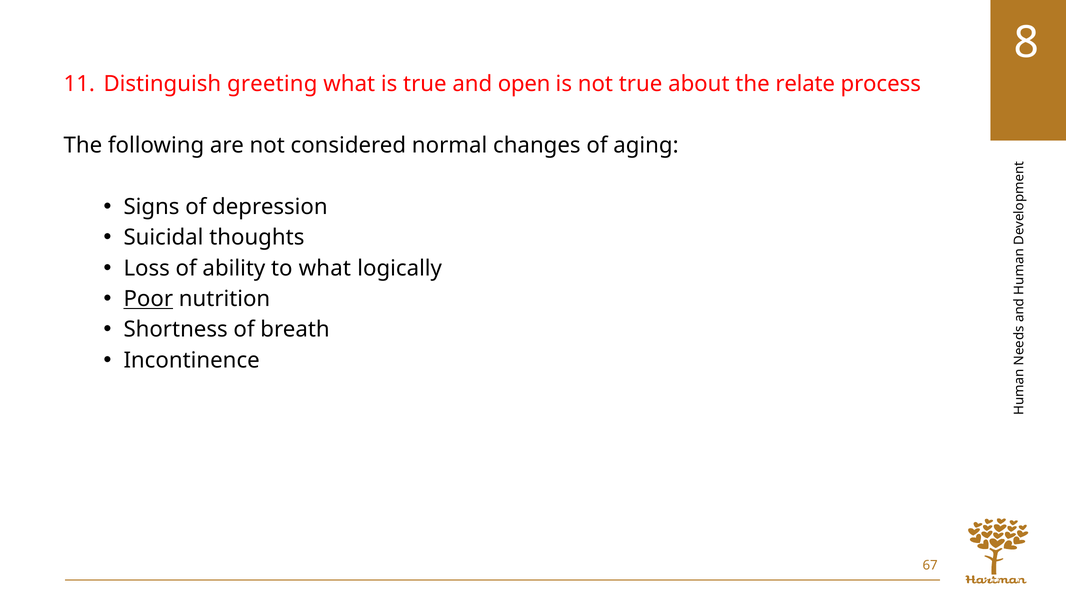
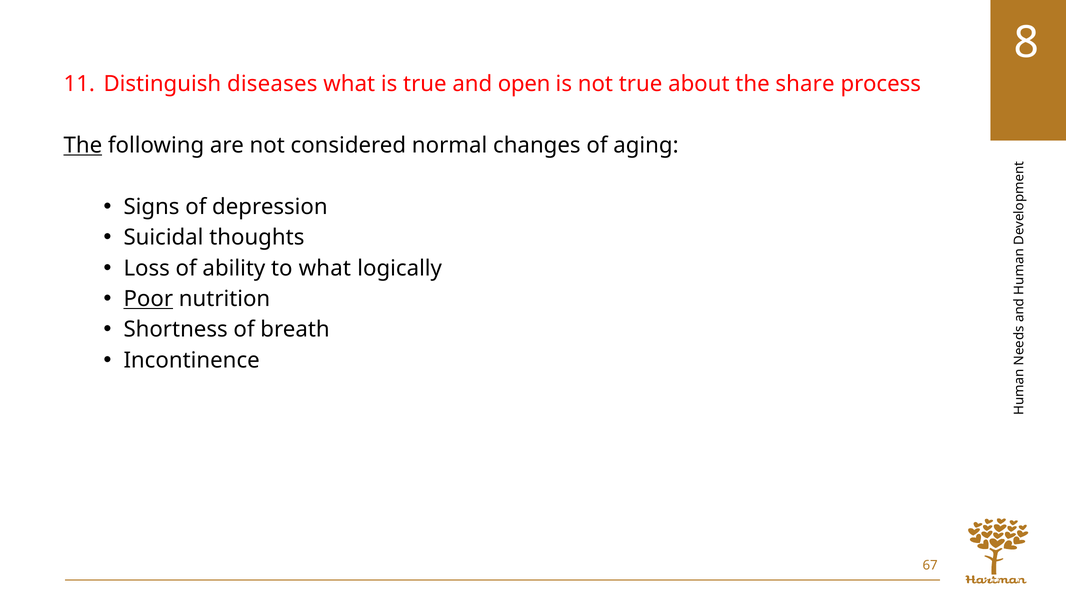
greeting: greeting -> diseases
relate: relate -> share
The at (83, 145) underline: none -> present
